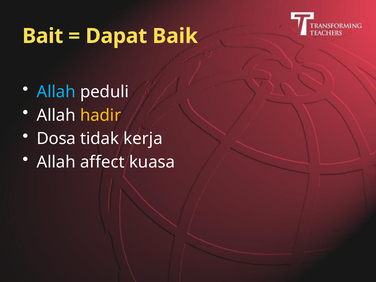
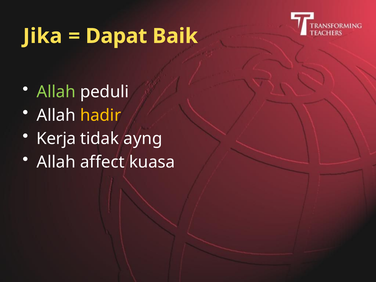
Bait: Bait -> Jika
Allah at (56, 92) colour: light blue -> light green
Dosa: Dosa -> Kerja
kerja: kerja -> ayng
